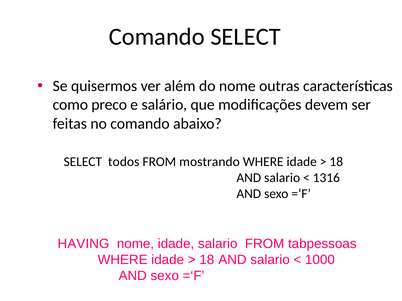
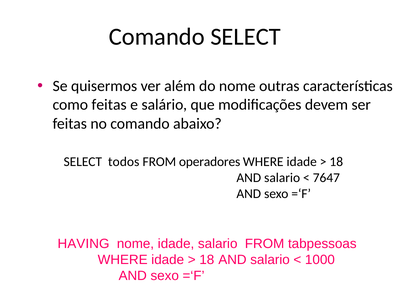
como preco: preco -> feitas
mostrando: mostrando -> operadores
1316: 1316 -> 7647
